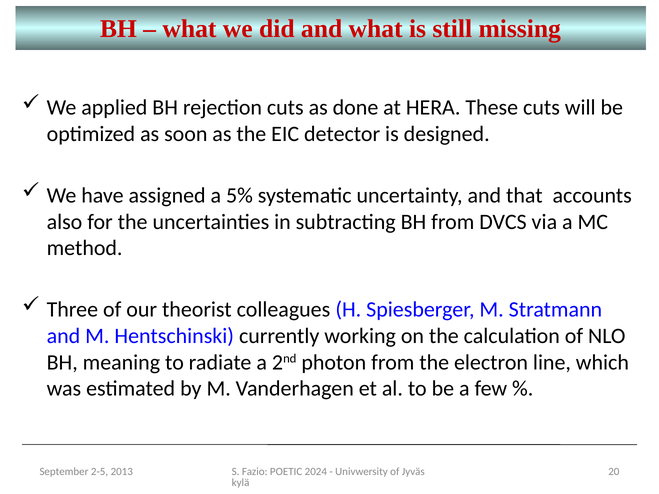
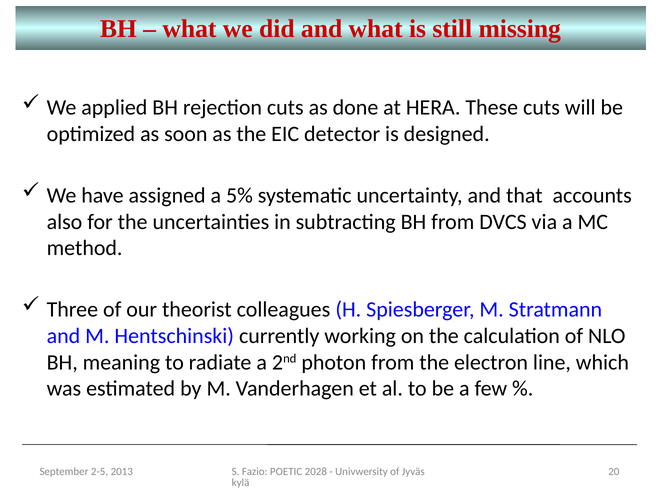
2024: 2024 -> 2028
